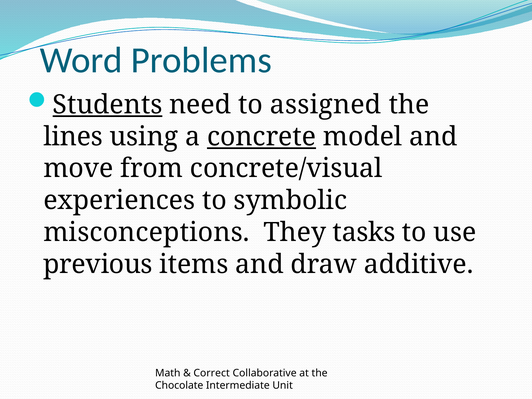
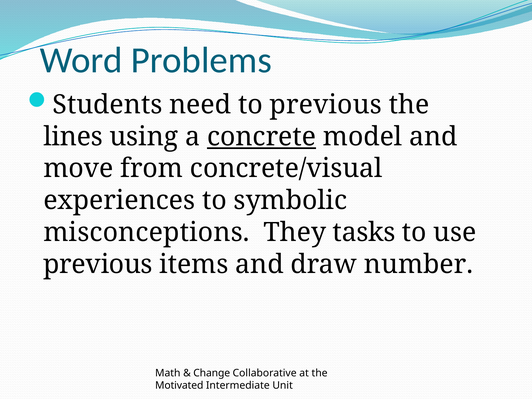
Students underline: present -> none
to assigned: assigned -> previous
additive: additive -> number
Correct: Correct -> Change
Chocolate: Chocolate -> Motivated
